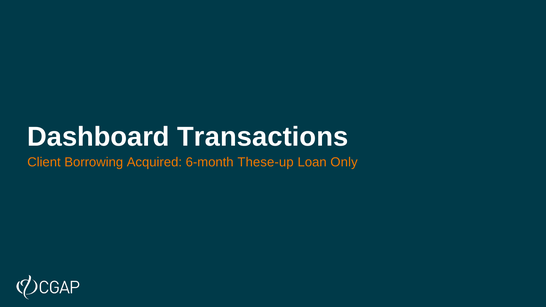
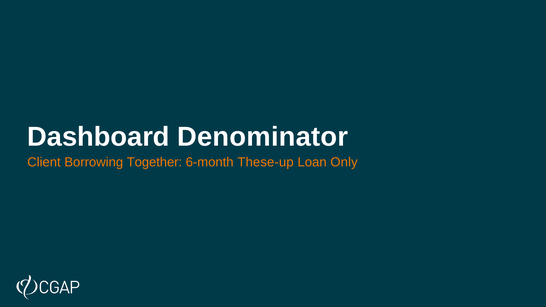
Transactions: Transactions -> Denominator
Acquired: Acquired -> Together
